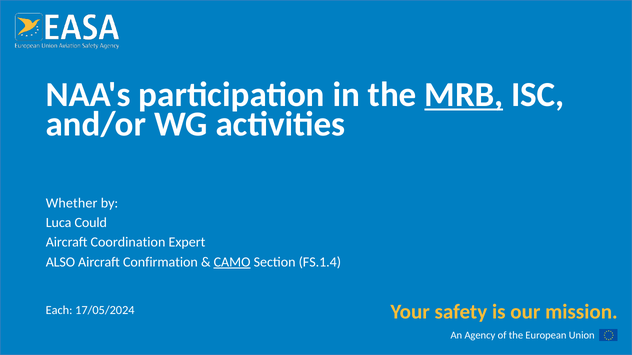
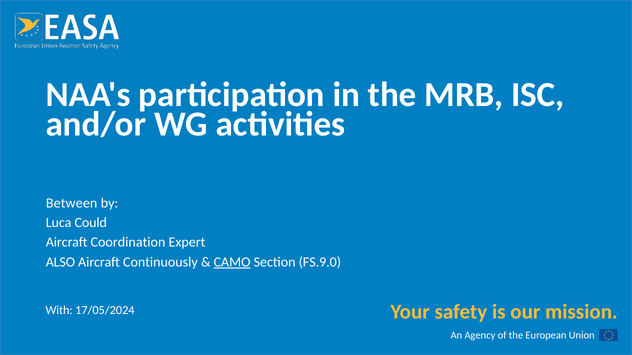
MRB underline: present -> none
Whether: Whether -> Between
Confirmation: Confirmation -> Continuously
FS.1.4: FS.1.4 -> FS.9.0
Each: Each -> With
